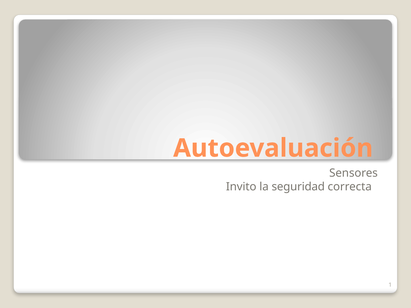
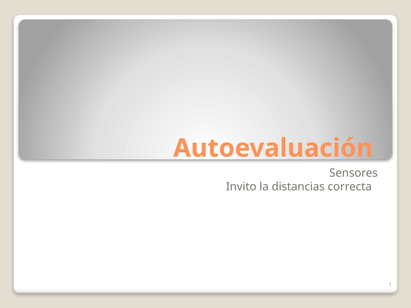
seguridad: seguridad -> distancias
